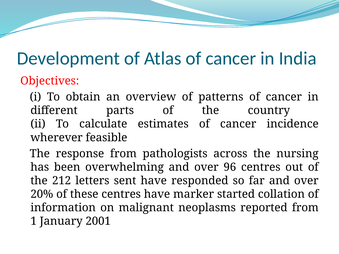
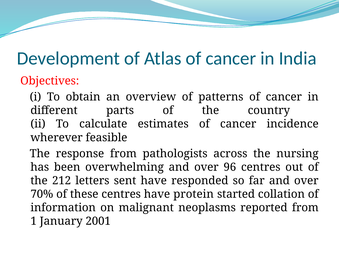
20%: 20% -> 70%
marker: marker -> protein
